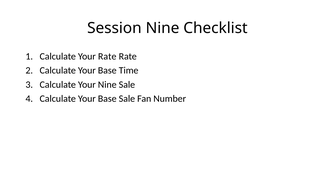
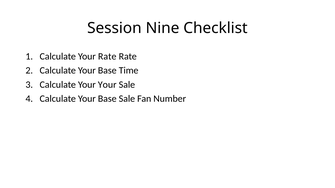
Your Nine: Nine -> Your
